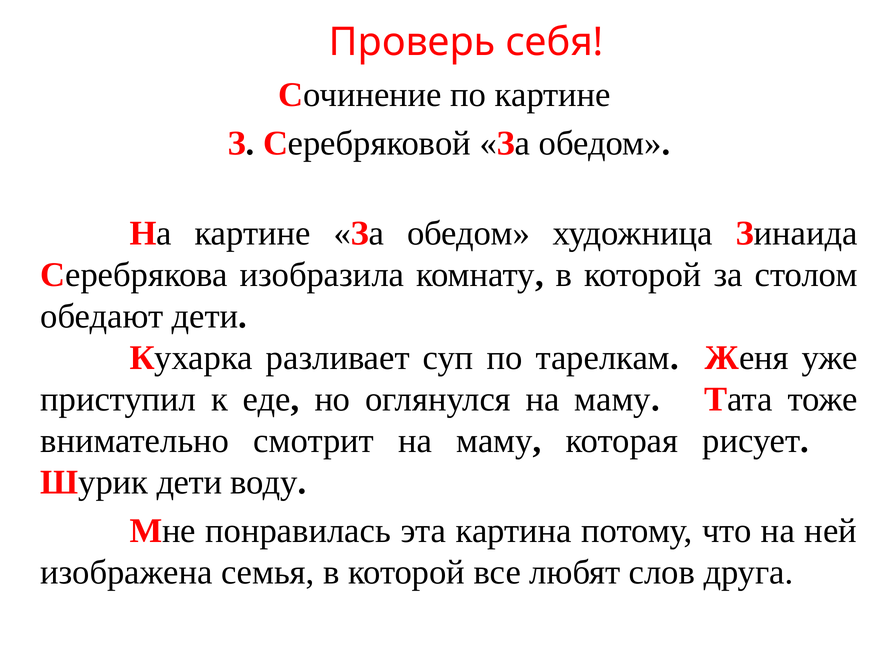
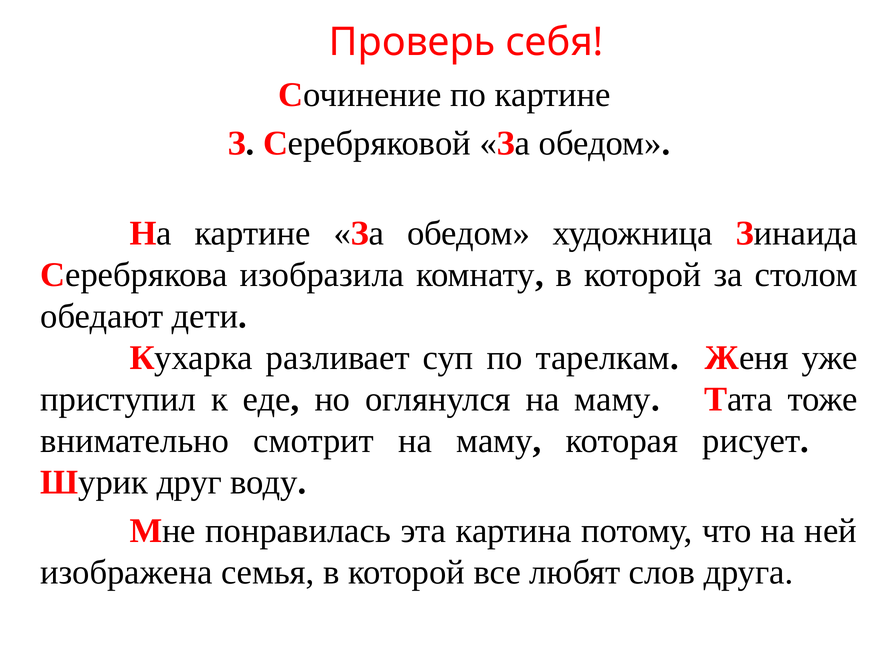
Шурик дети: дети -> друг
